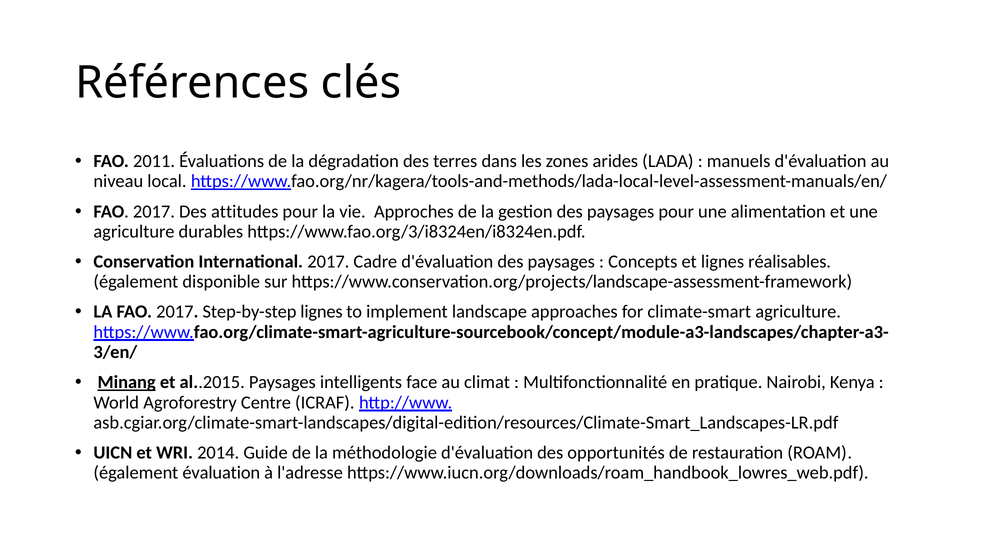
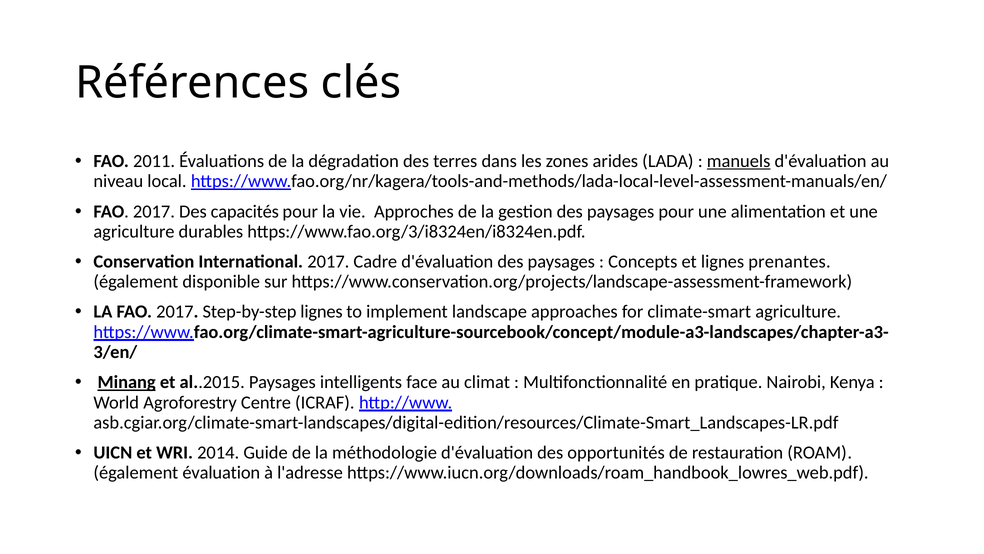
manuels underline: none -> present
attitudes: attitudes -> capacités
réalisables: réalisables -> prenantes
